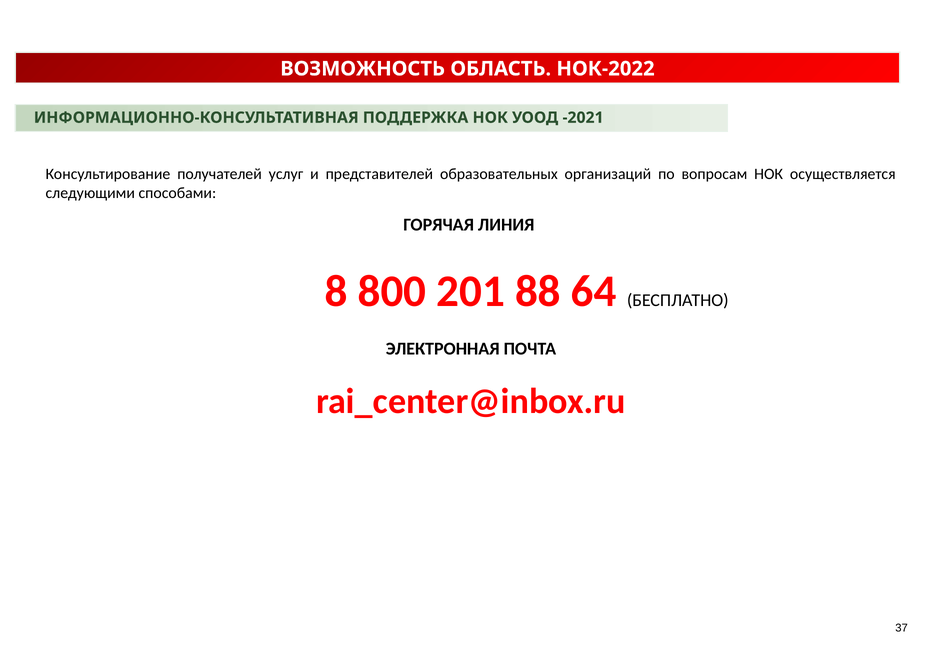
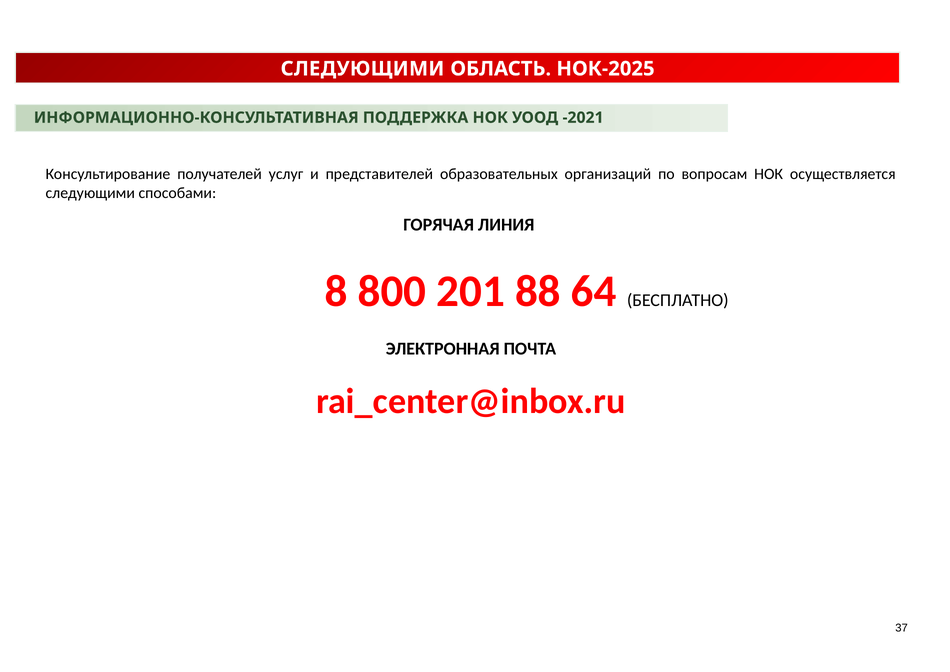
ВОЗМОЖНОСТЬ at (363, 69): ВОЗМОЖНОСТЬ -> СЛЕДУЮЩИМИ
НОК-2022: НОК-2022 -> НОК-2025
